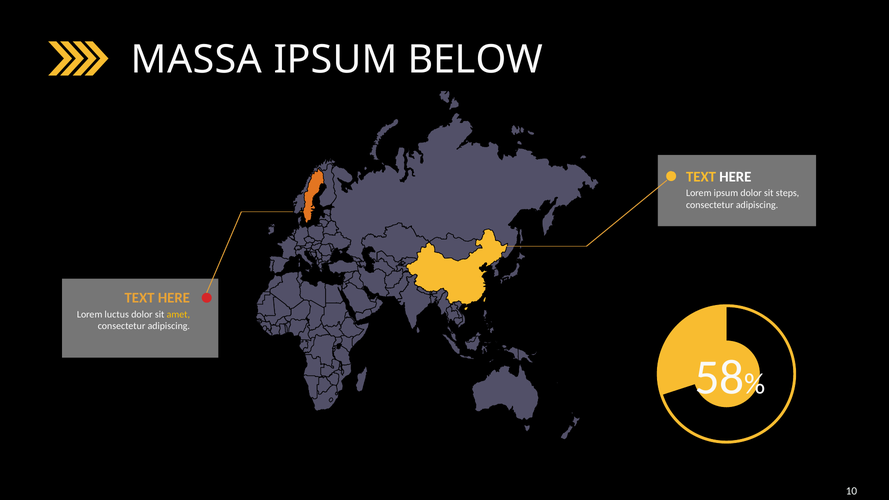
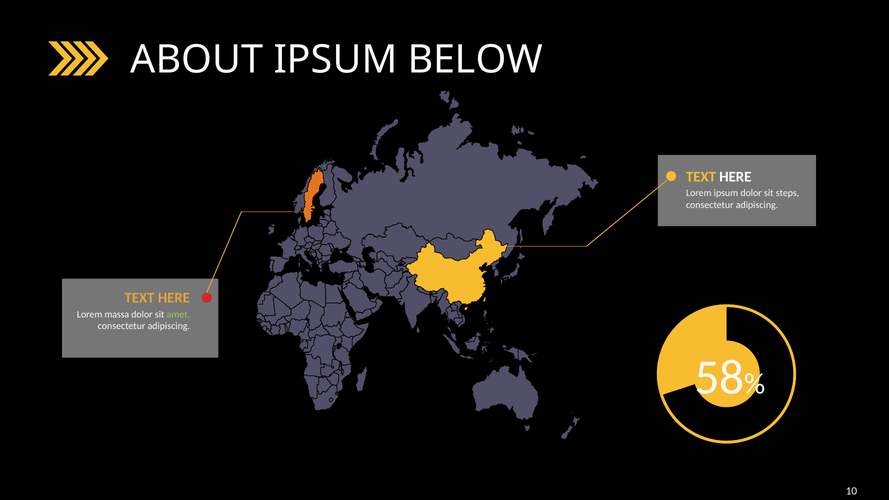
MASSA: MASSA -> ABOUT
luctus: luctus -> massa
amet colour: yellow -> light green
